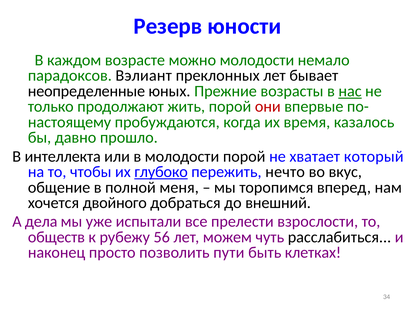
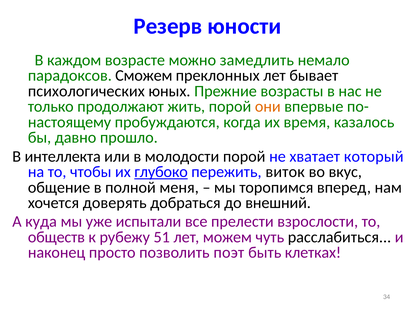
можно молодости: молодости -> замедлить
Вэлиант: Вэлиант -> Сможем
неопределенные: неопределенные -> психологических
нас underline: present -> none
они colour: red -> orange
нечто: нечто -> виток
двойного: двойного -> доверять
дела: дела -> куда
56: 56 -> 51
пути: пути -> поэт
